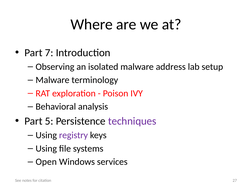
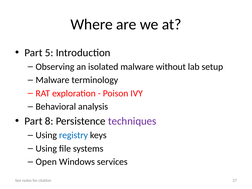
7: 7 -> 5
address: address -> without
5: 5 -> 8
registry colour: purple -> blue
